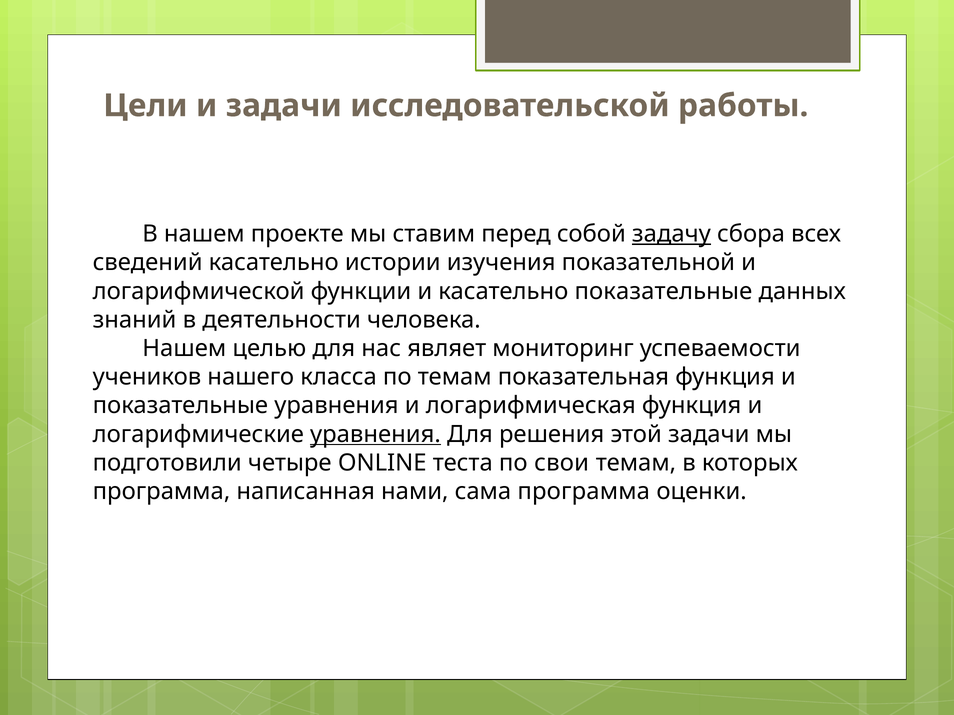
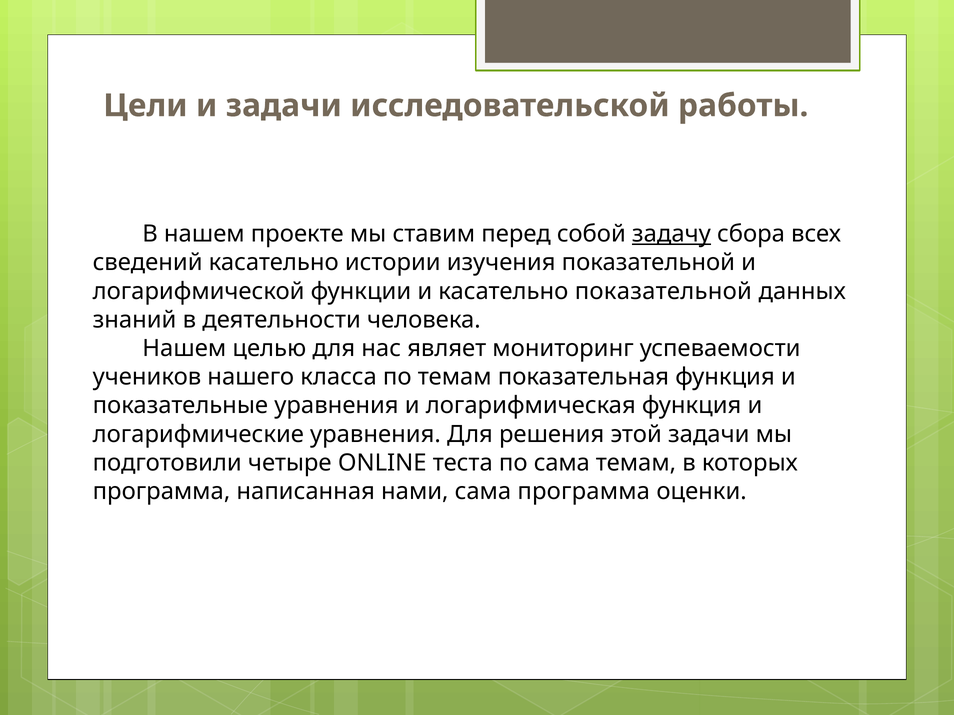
касательно показательные: показательные -> показательной
уравнения at (375, 435) underline: present -> none
по свои: свои -> сама
